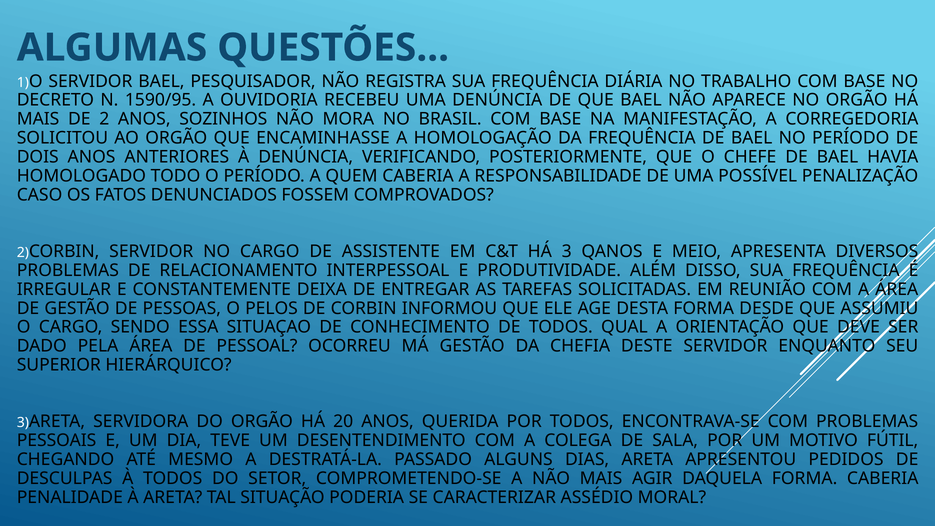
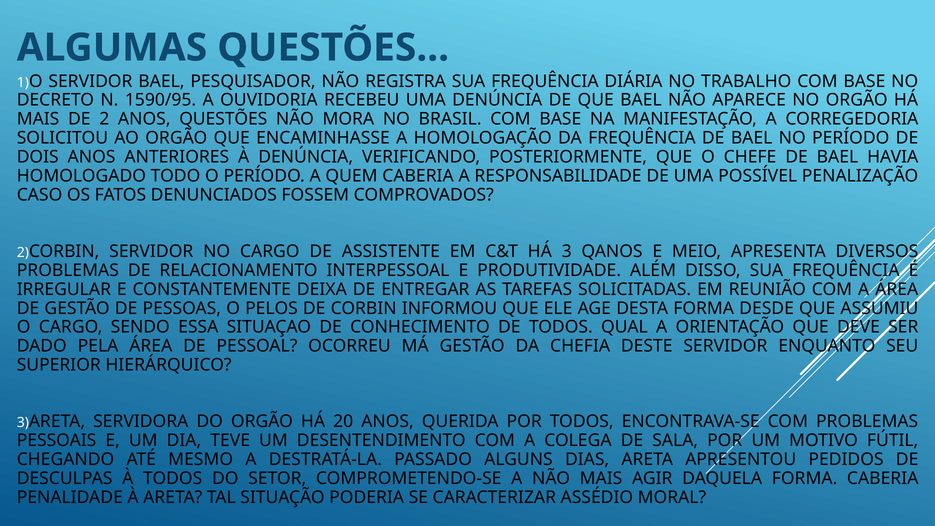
ANOS SOZINHOS: SOZINHOS -> QUESTÕES
